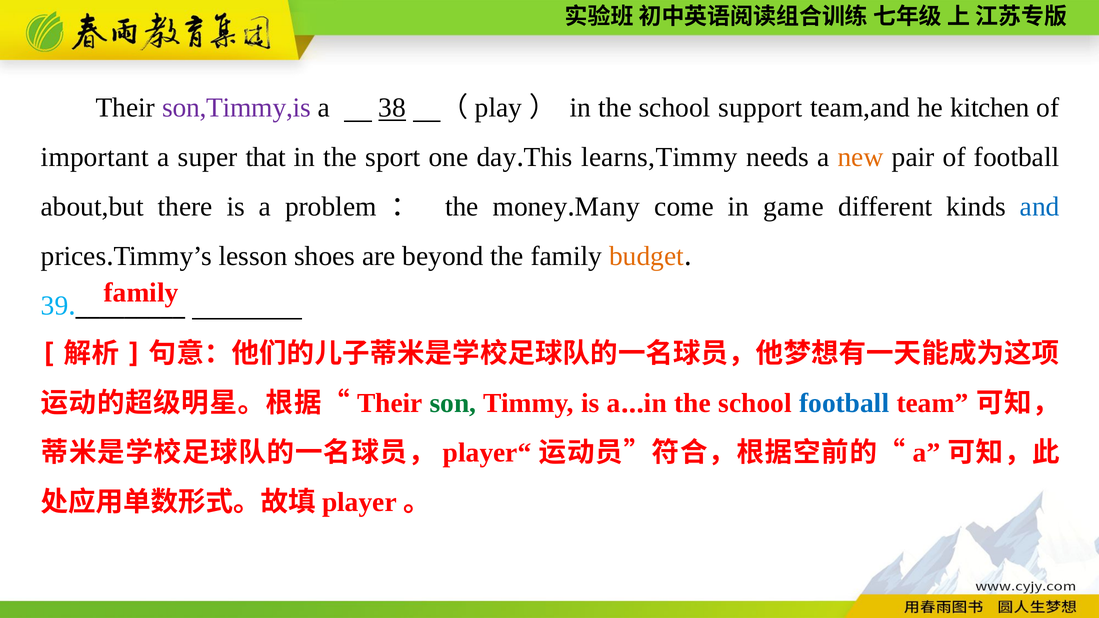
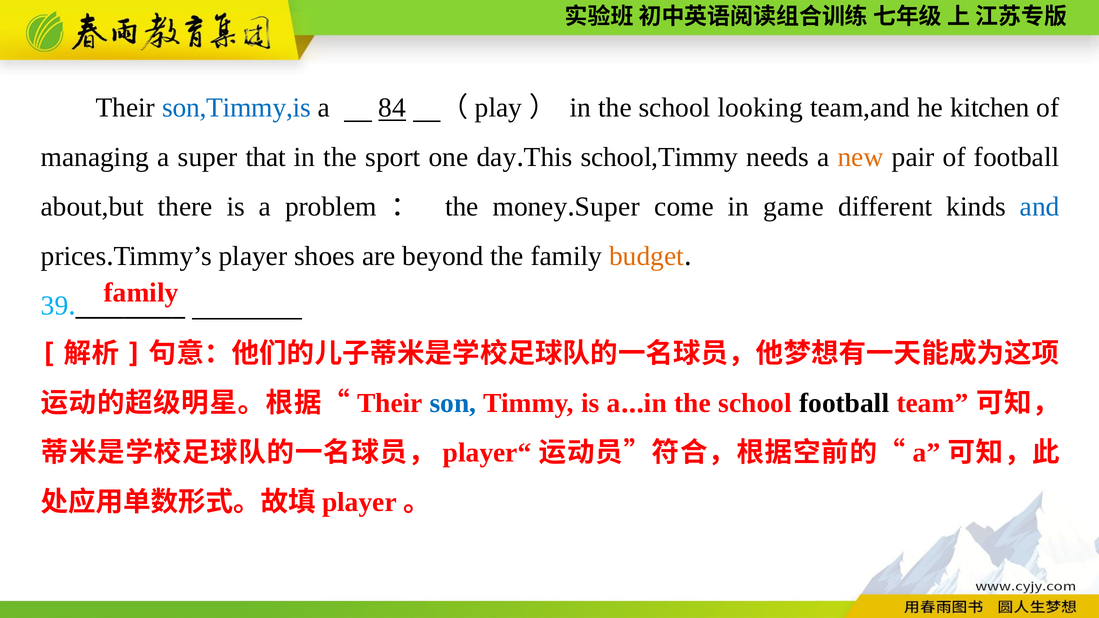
son,Timmy,is colour: purple -> blue
38: 38 -> 84
support: support -> looking
important: important -> managing
learns,Timmy: learns,Timmy -> school,Timmy
Many at (607, 207): Many -> Super
lesson: lesson -> player
son colour: green -> blue
football at (844, 404) colour: blue -> black
